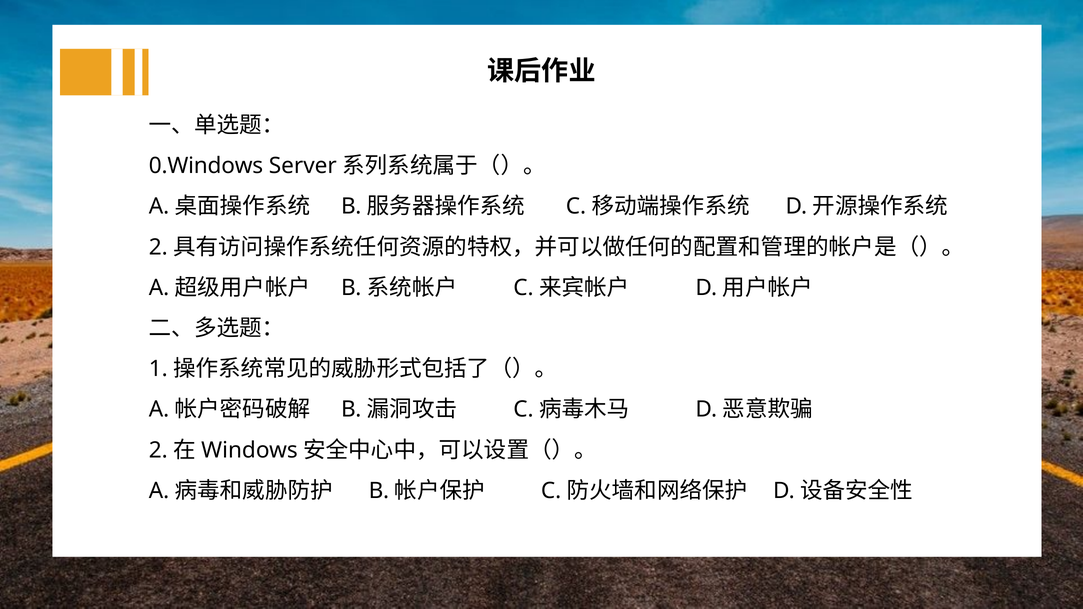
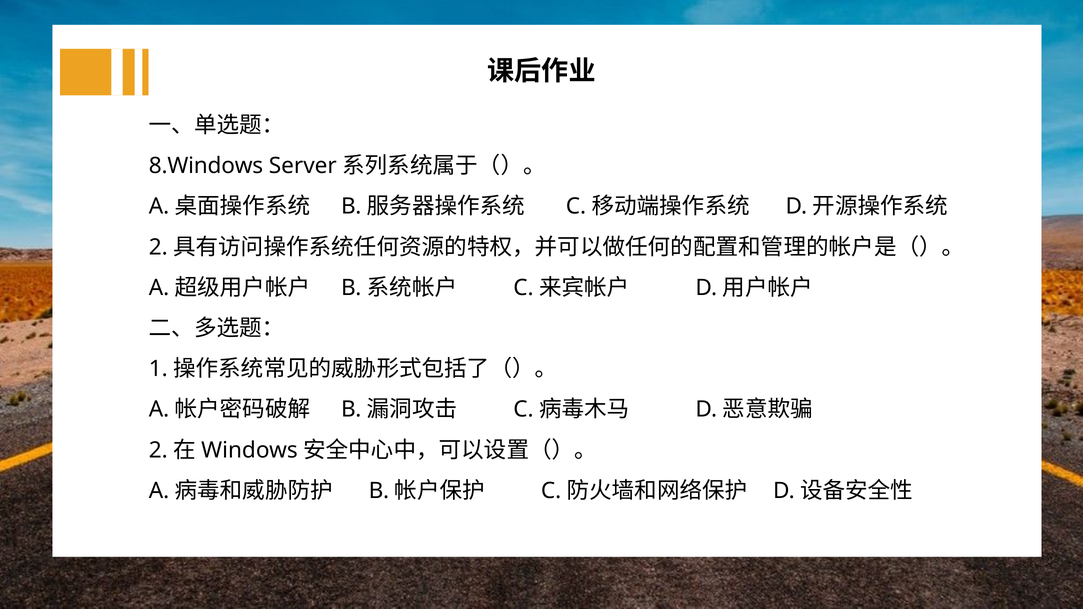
0.Windows: 0.Windows -> 8.Windows
